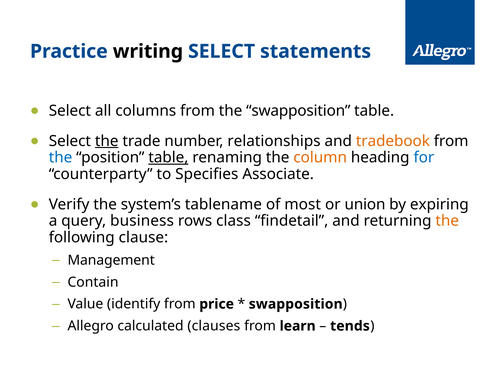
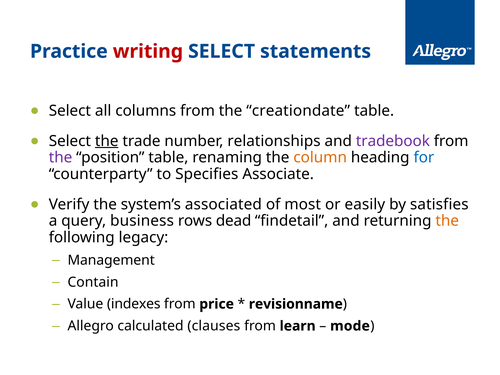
writing colour: black -> red
the swapposition: swapposition -> creationdate
tradebook colour: orange -> purple
the at (61, 158) colour: blue -> purple
table at (168, 158) underline: present -> none
tablename: tablename -> associated
union: union -> easily
expiring: expiring -> satisfies
class: class -> dead
clause: clause -> legacy
identify: identify -> indexes
swapposition at (296, 304): swapposition -> revisionname
tends: tends -> mode
